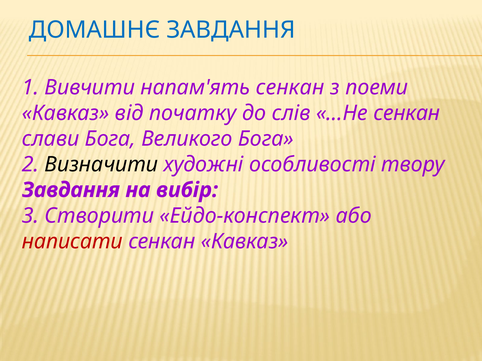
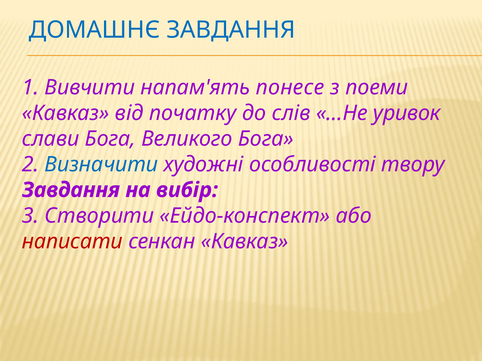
напам'ять сенкан: сенкан -> понесе
…Не сенкан: сенкан -> уривок
Визначити colour: black -> blue
